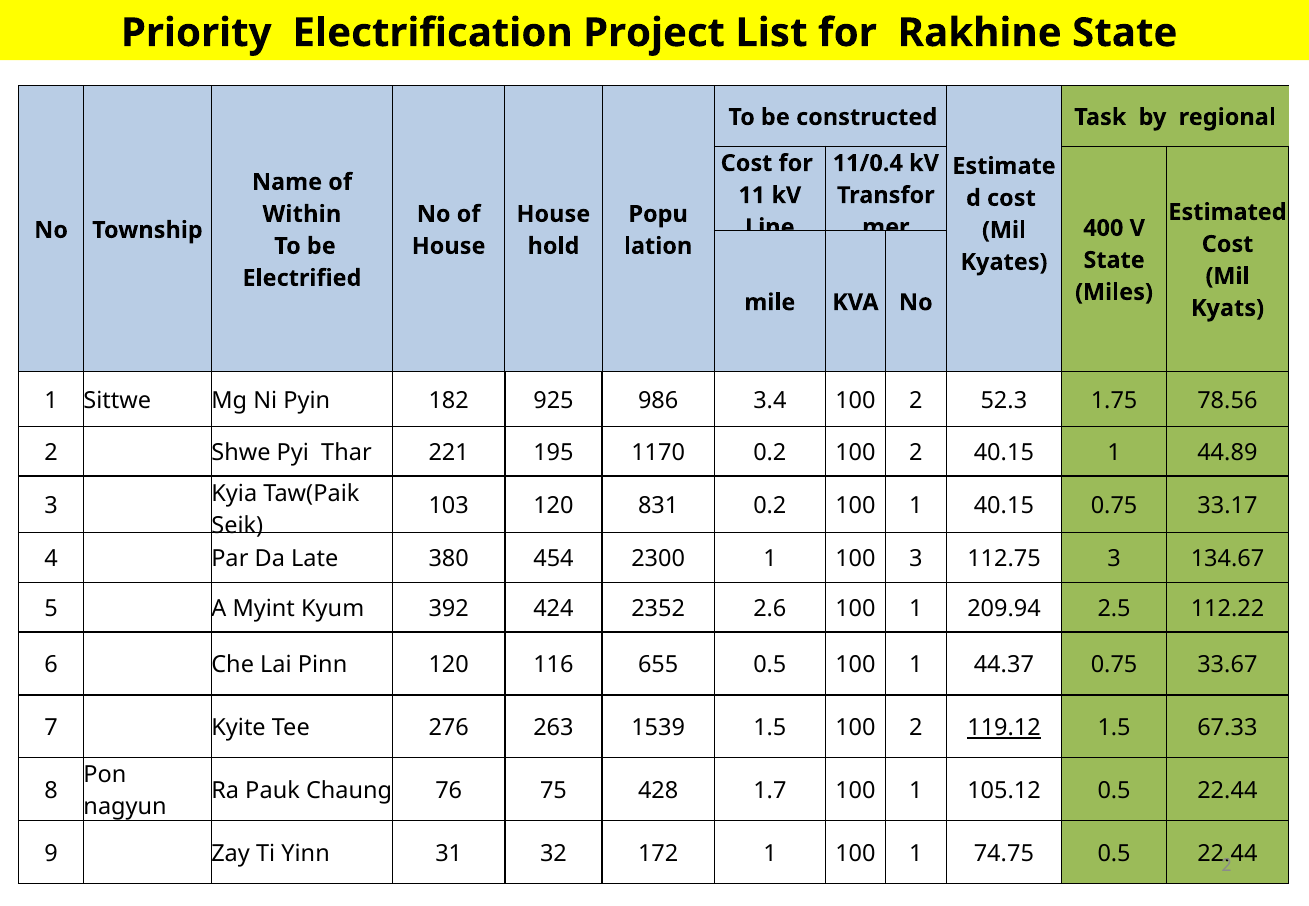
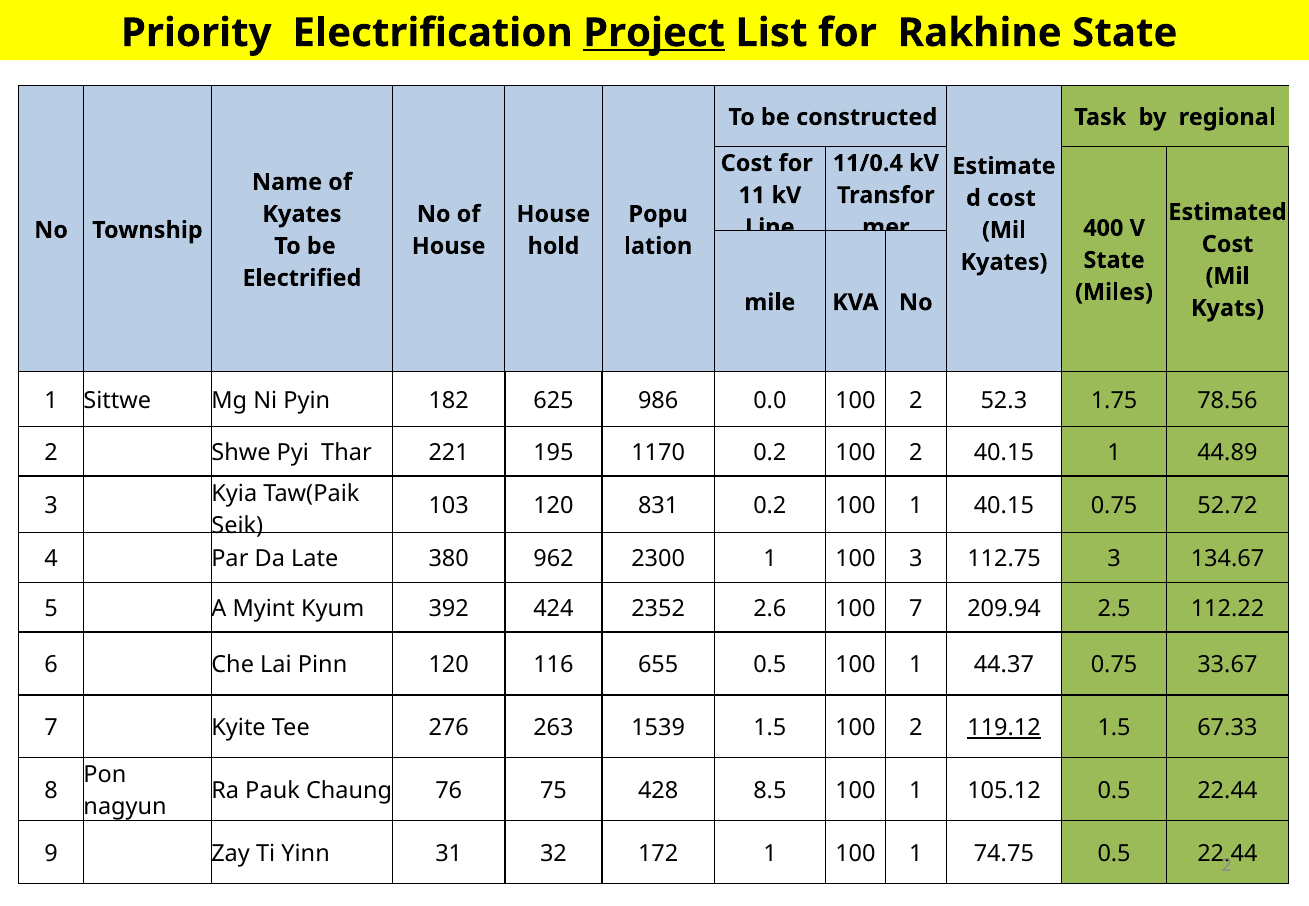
Project underline: none -> present
Within at (302, 214): Within -> Kyates
925: 925 -> 625
3.4: 3.4 -> 0.0
33.17: 33.17 -> 52.72
454: 454 -> 962
2.6 100 1: 1 -> 7
1.7: 1.7 -> 8.5
